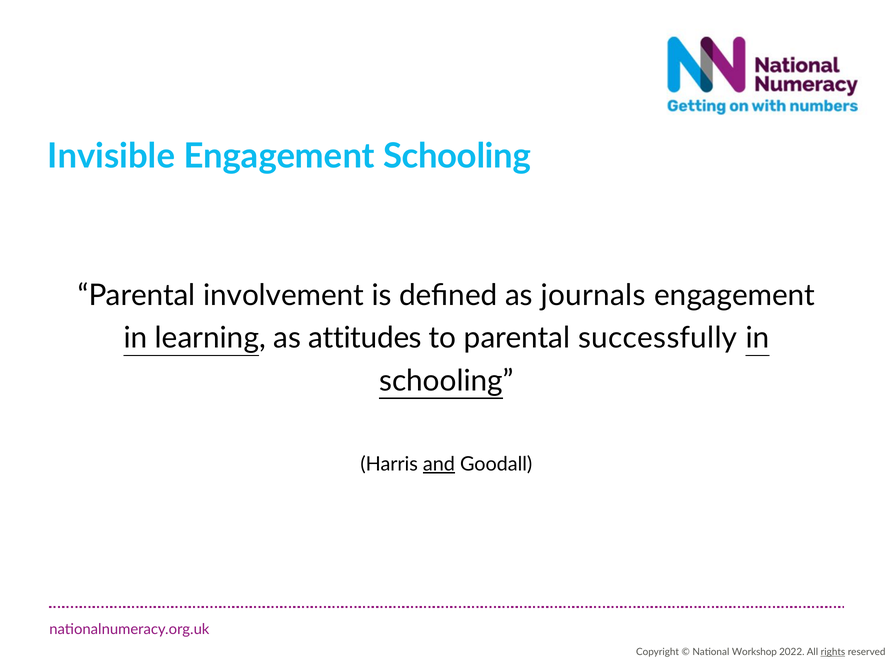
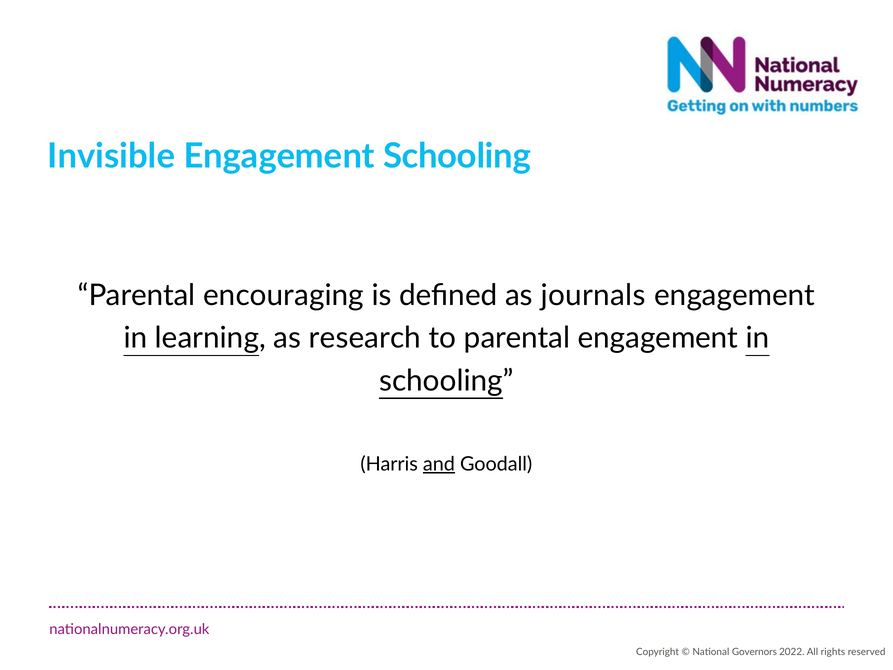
involvement: involvement -> encouraging
attitudes: attitudes -> research
parental successfully: successfully -> engagement
Workshop: Workshop -> Governors
rights underline: present -> none
